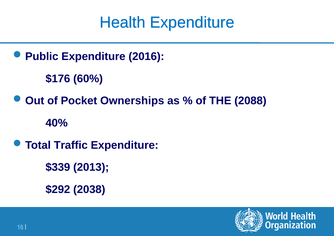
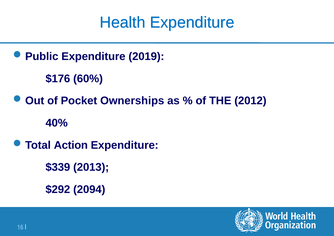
2016: 2016 -> 2019
2088: 2088 -> 2012
Traffic: Traffic -> Action
2038: 2038 -> 2094
